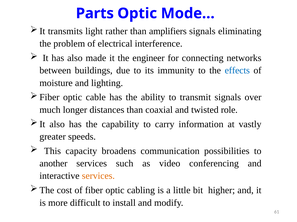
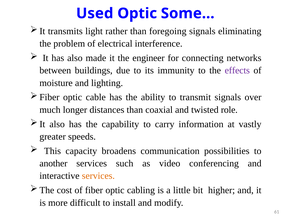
Parts: Parts -> Used
Mode…: Mode… -> Some…
amplifiers: amplifiers -> foregoing
effects colour: blue -> purple
